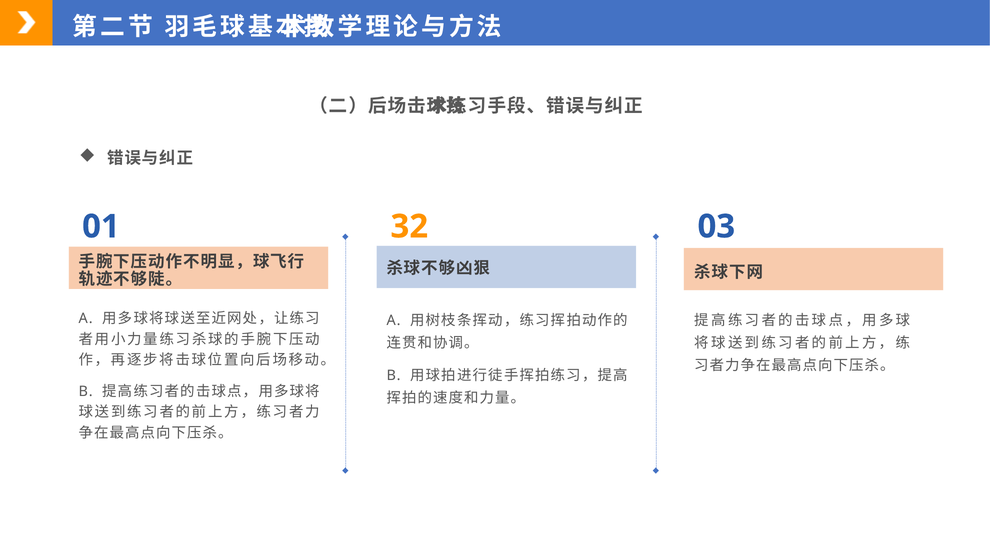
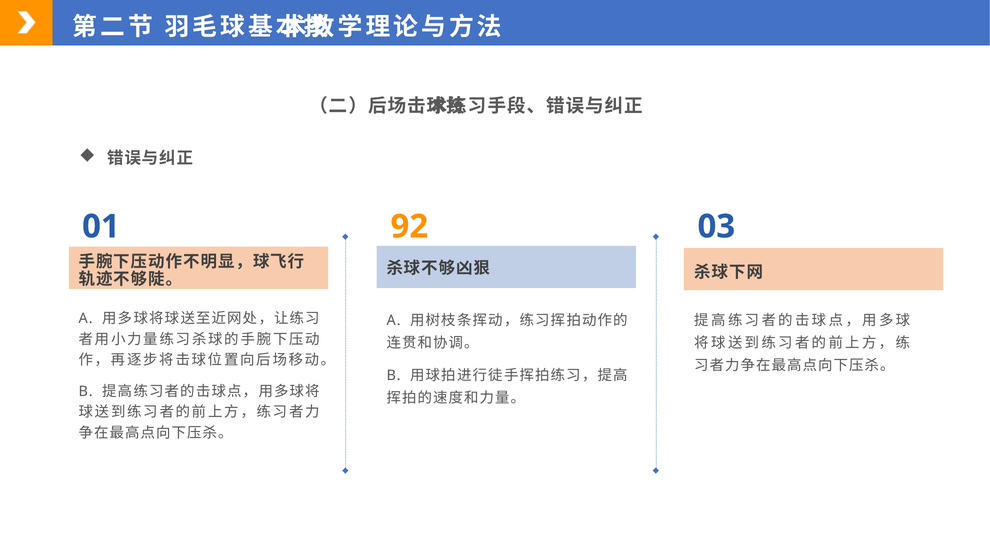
32: 32 -> 92
